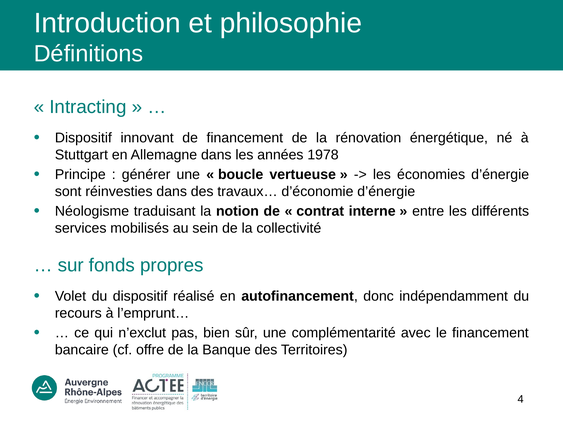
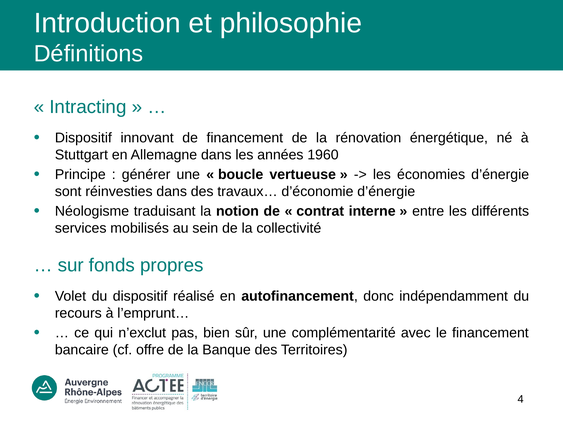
1978: 1978 -> 1960
